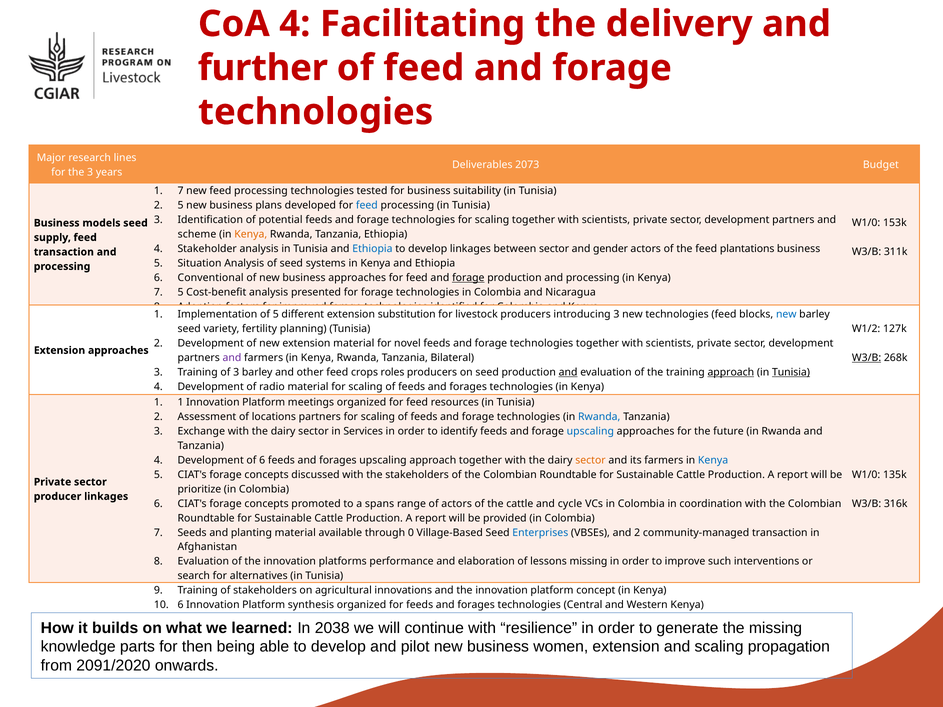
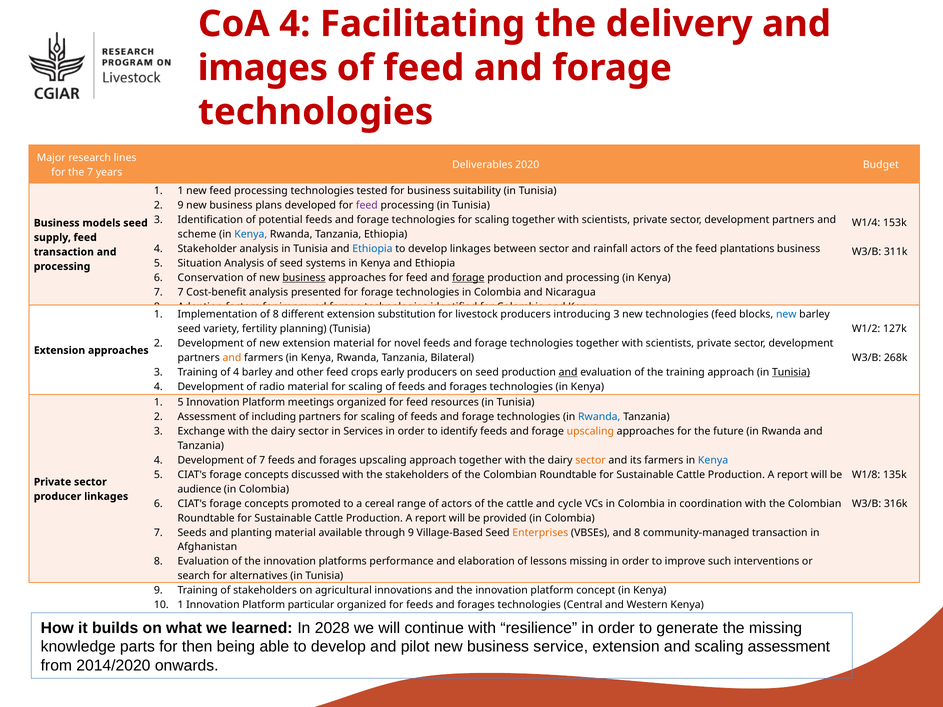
further: further -> images
2073: 2073 -> 2020
the 3: 3 -> 7
1 7: 7 -> 1
2 5: 5 -> 9
feed at (367, 206) colour: blue -> purple
W1/0 at (866, 223): W1/0 -> W1/4
Kenya at (251, 234) colour: orange -> blue
gender: gender -> rainfall
Conventional: Conventional -> Conservation
business at (304, 278) underline: none -> present
5 at (181, 292): 5 -> 7
of 5: 5 -> 8
and at (232, 358) colour: purple -> orange
W3/B at (867, 358) underline: present -> none
of 3: 3 -> 4
roles: roles -> early
approach at (731, 372) underline: present -> none
1 1: 1 -> 5
locations: locations -> including
upscaling at (590, 431) colour: blue -> orange
of 6: 6 -> 7
W1/0 at (866, 475): W1/0 -> W1/8
prioritize: prioritize -> audience
spans: spans -> cereal
through 0: 0 -> 9
Enterprises colour: blue -> orange
and 2: 2 -> 8
6 at (181, 605): 6 -> 1
synthesis: synthesis -> particular
2038: 2038 -> 2028
women: women -> service
scaling propagation: propagation -> assessment
2091/2020: 2091/2020 -> 2014/2020
